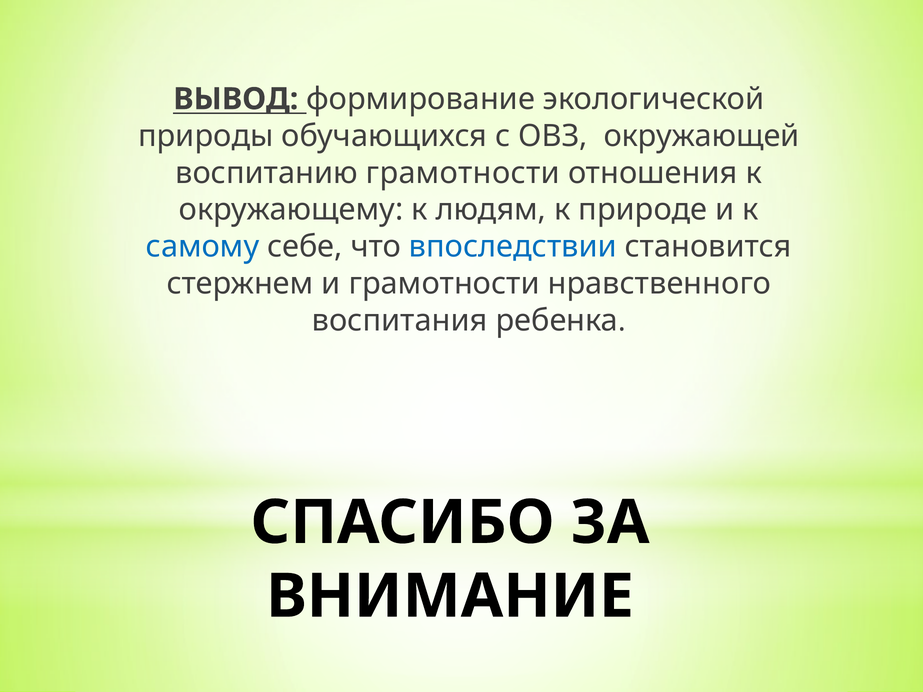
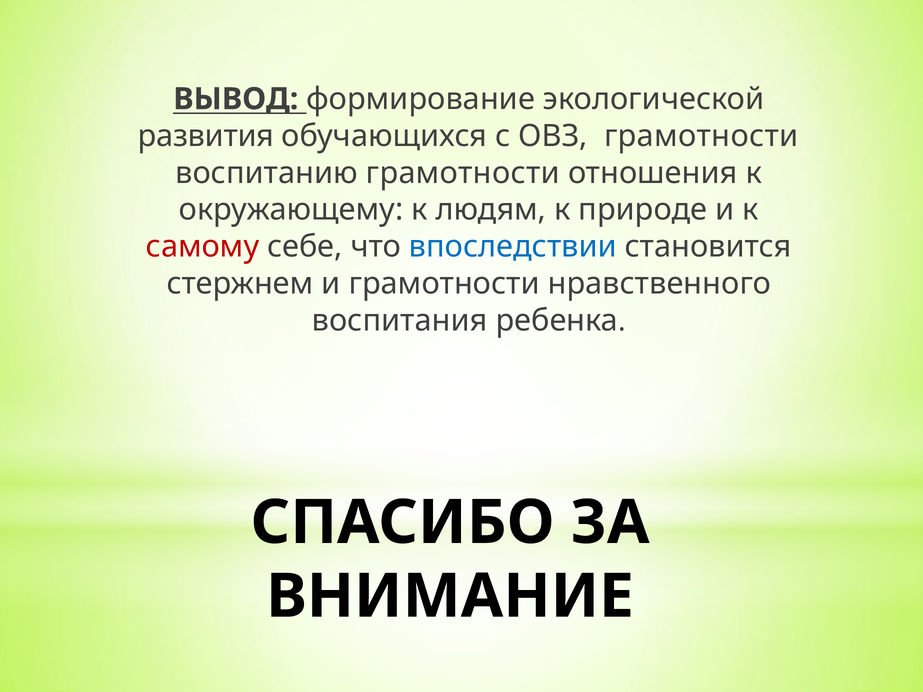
природы: природы -> развития
ОВЗ окружающей: окружающей -> грамотности
самому colour: blue -> red
